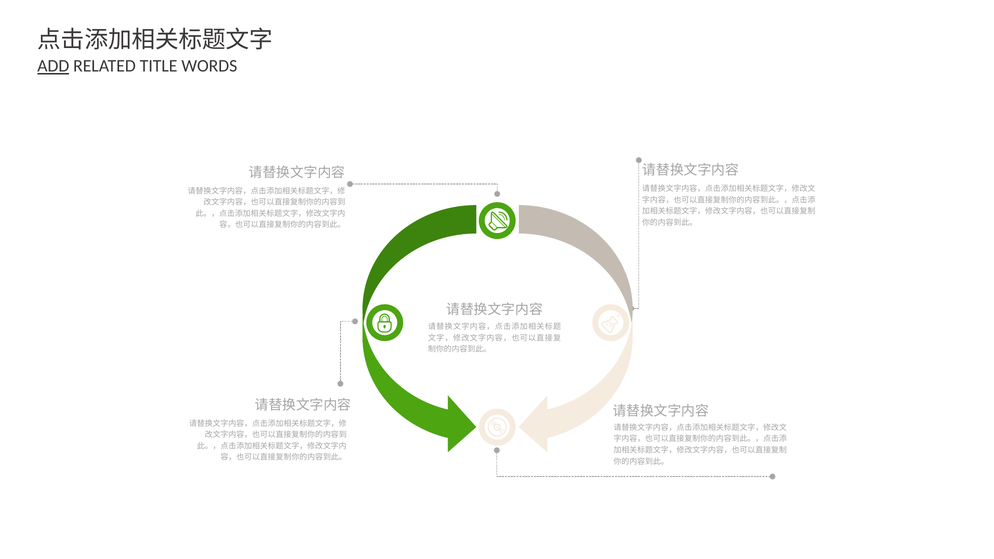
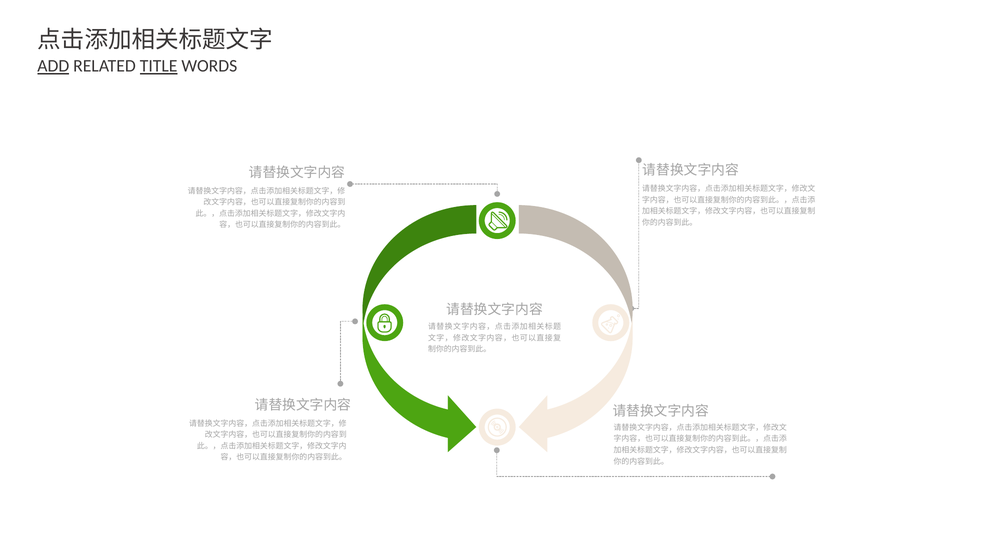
TITLE underline: none -> present
